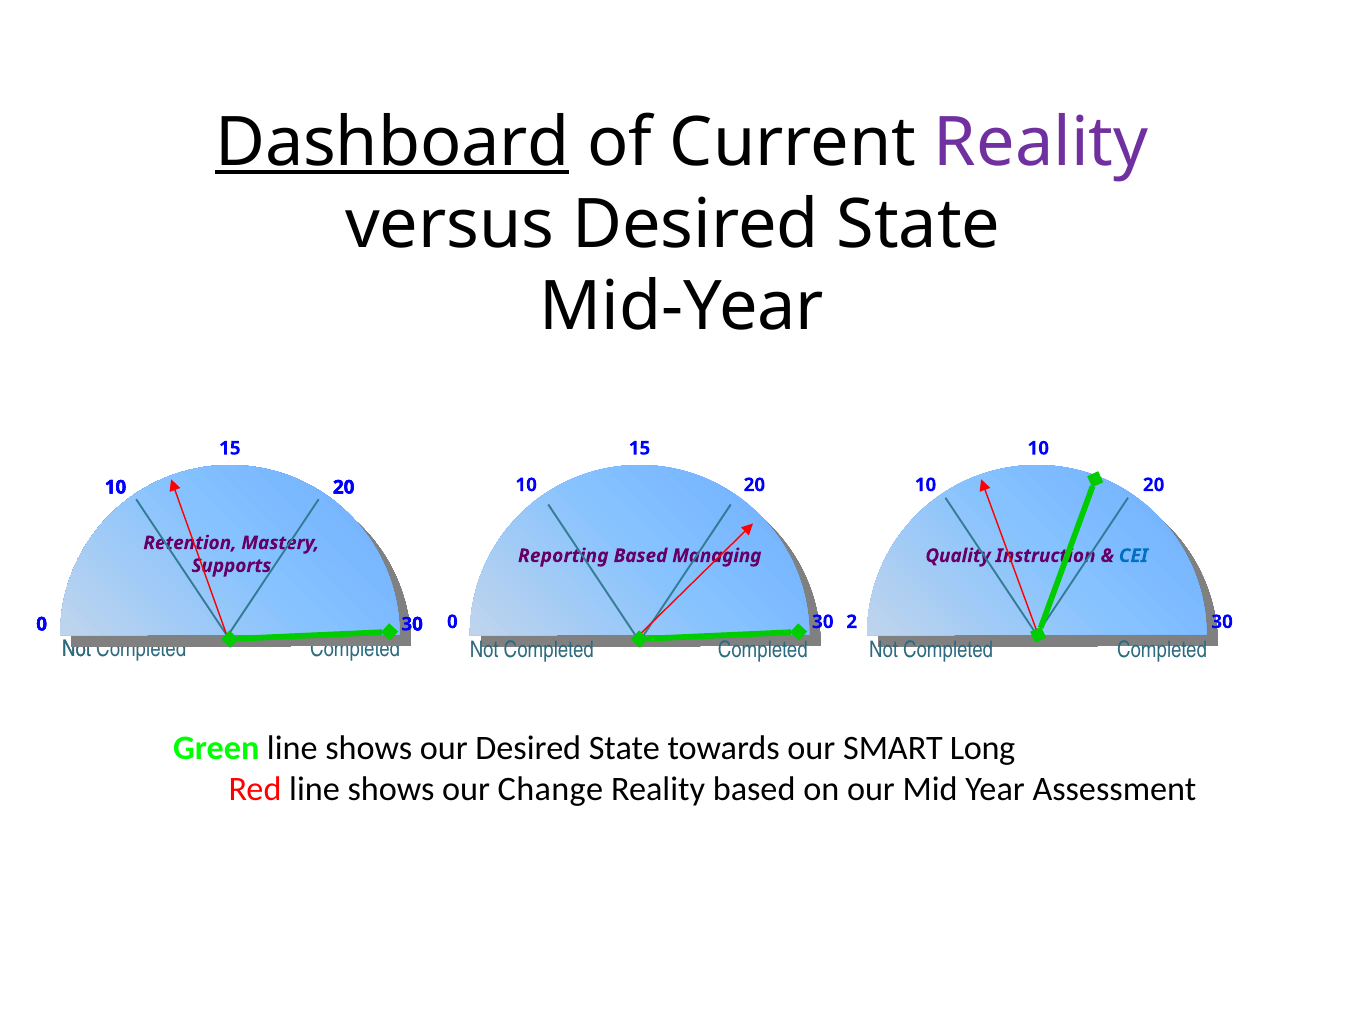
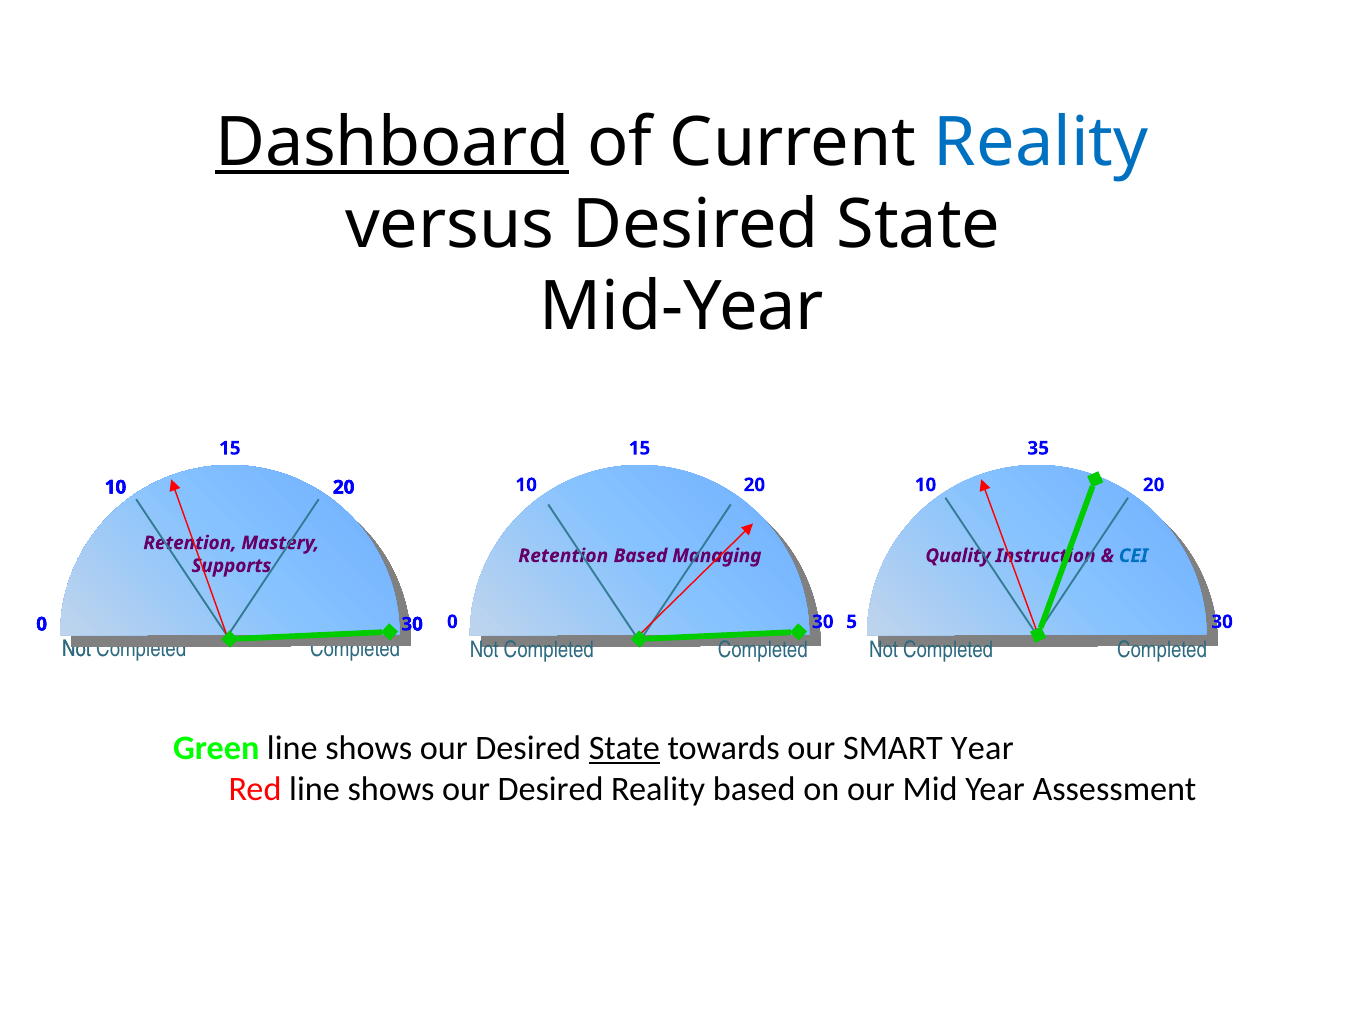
Reality at (1041, 143) colour: purple -> blue
15 10: 10 -> 35
Reporting at (563, 556): Reporting -> Retention
2: 2 -> 5
State at (624, 748) underline: none -> present
SMART Long: Long -> Year
Change at (550, 789): Change -> Desired
